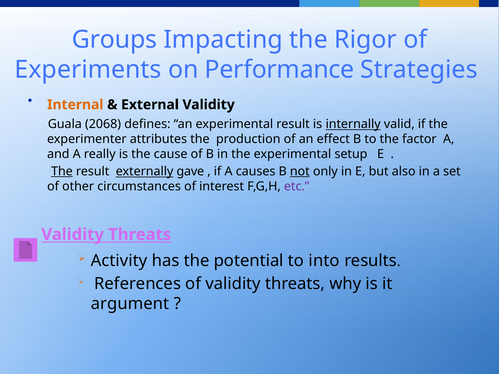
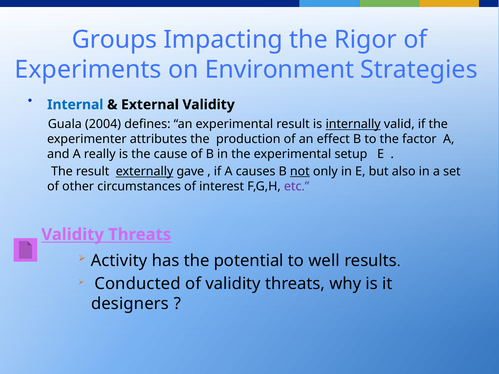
Performance: Performance -> Environment
Internal colour: orange -> blue
2068: 2068 -> 2004
The at (62, 171) underline: present -> none
into: into -> well
References: References -> Conducted
argument: argument -> designers
